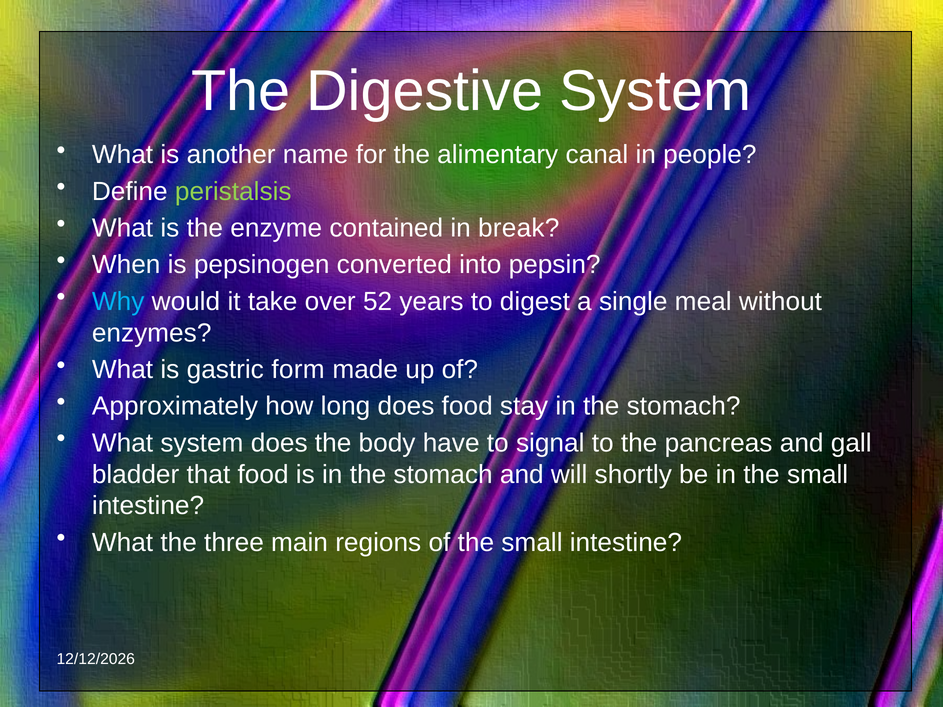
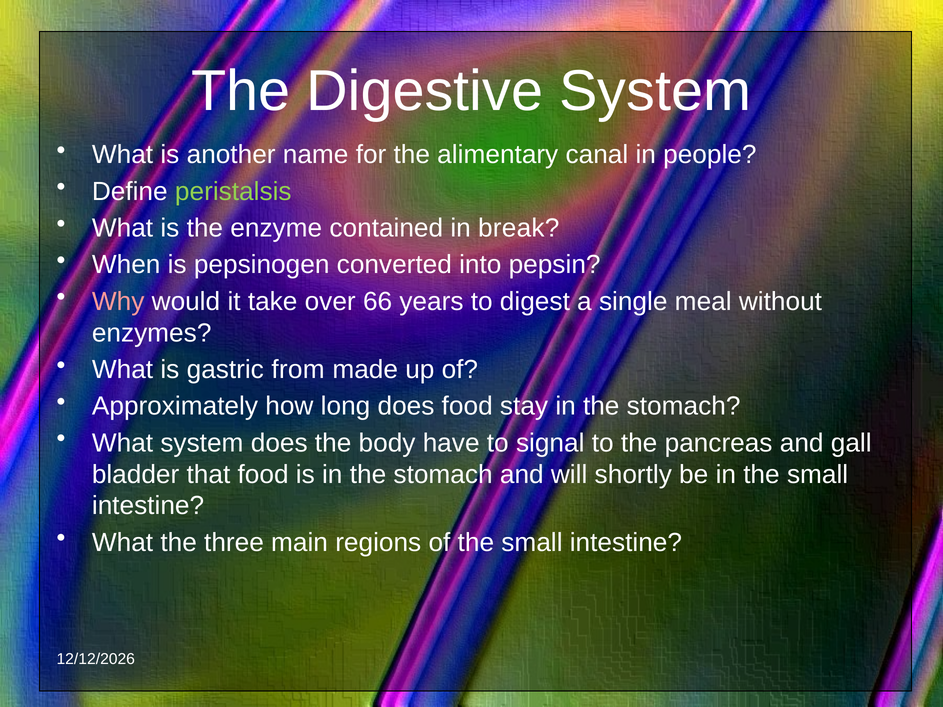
Why colour: light blue -> pink
52: 52 -> 66
form: form -> from
